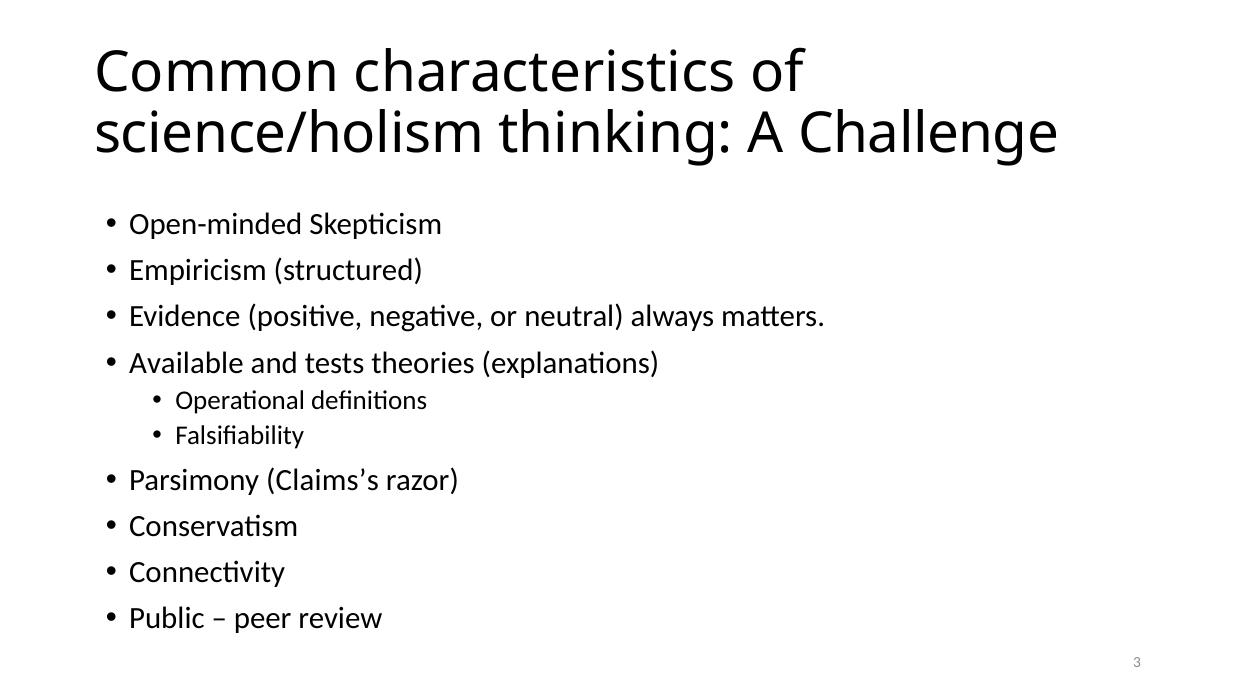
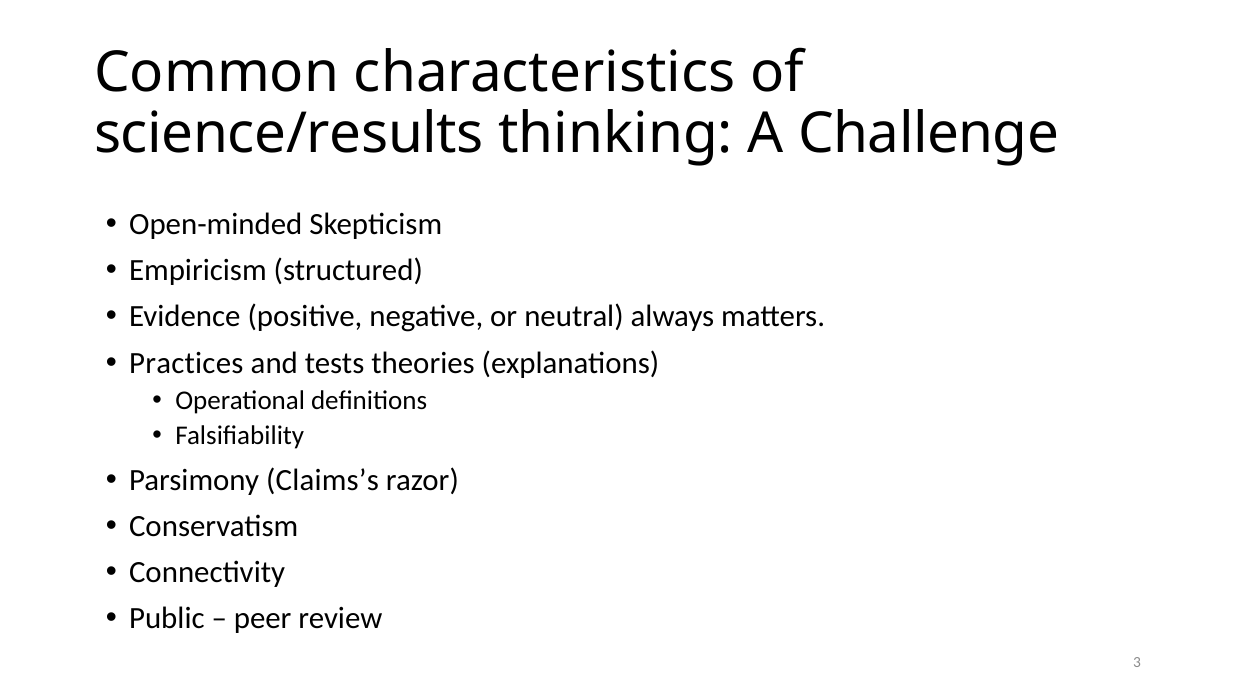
science/holism: science/holism -> science/results
Available: Available -> Practices
